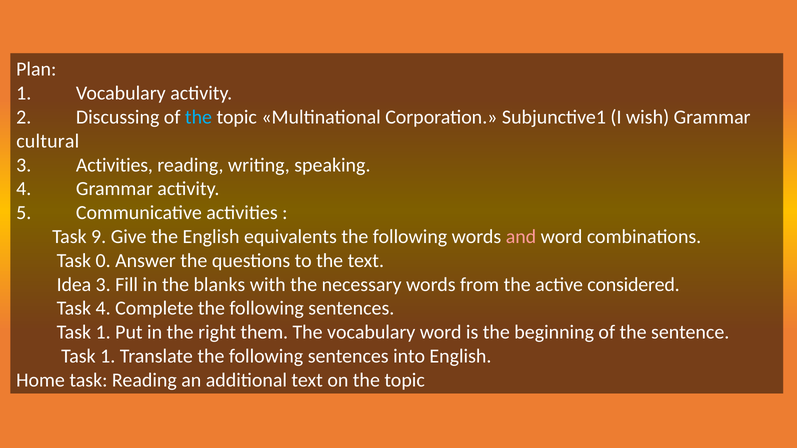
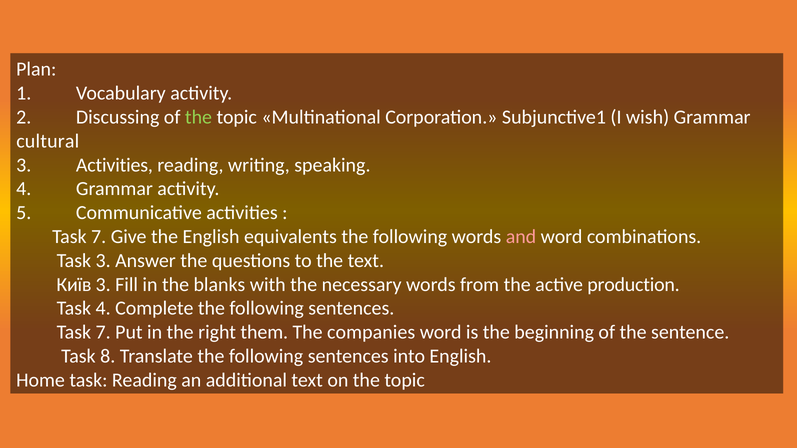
the at (198, 117) colour: light blue -> light green
9 at (99, 237): 9 -> 7
Task 0: 0 -> 3
Idea: Idea -> Київ
considered: considered -> production
1 at (103, 332): 1 -> 7
The vocabulary: vocabulary -> companies
1 at (108, 356): 1 -> 8
